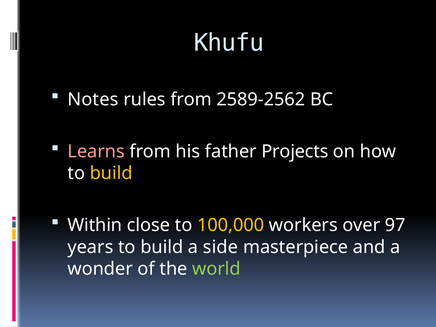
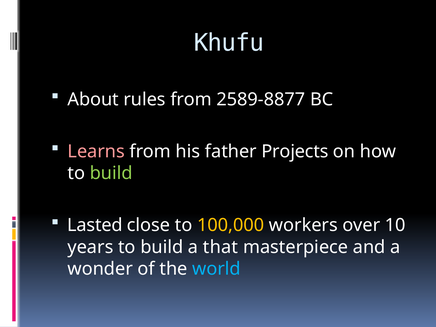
Notes: Notes -> About
2589-2562: 2589-2562 -> 2589-8877
build at (111, 173) colour: yellow -> light green
Within: Within -> Lasted
97: 97 -> 10
side: side -> that
world colour: light green -> light blue
